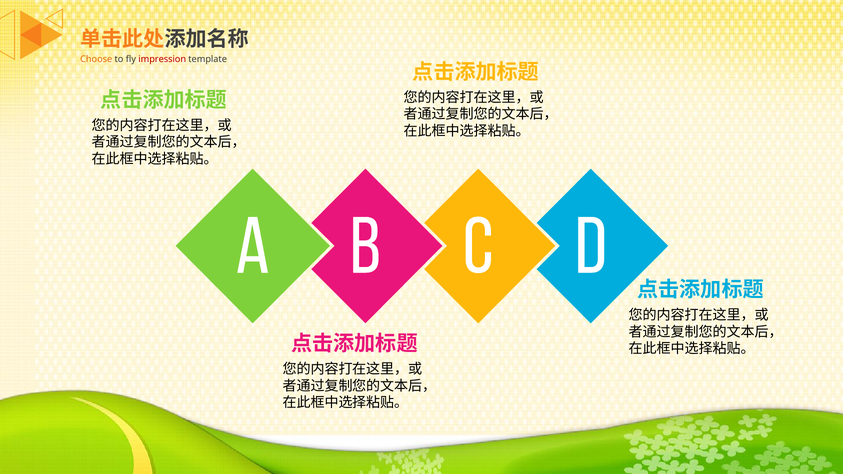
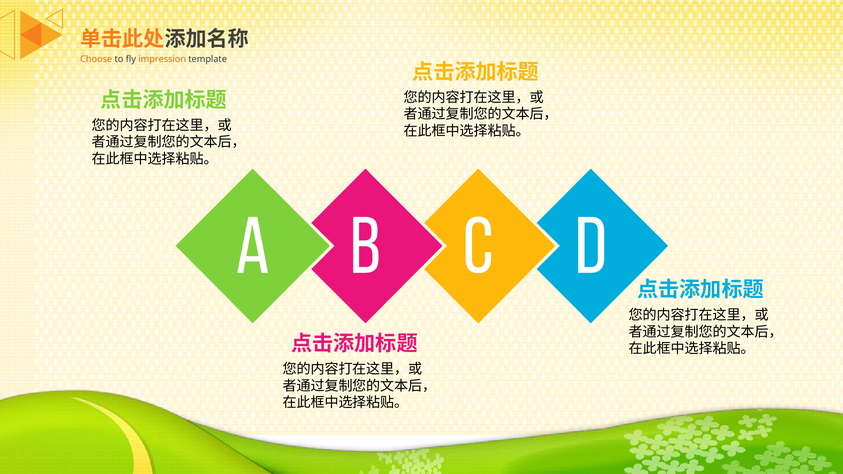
impression colour: red -> orange
